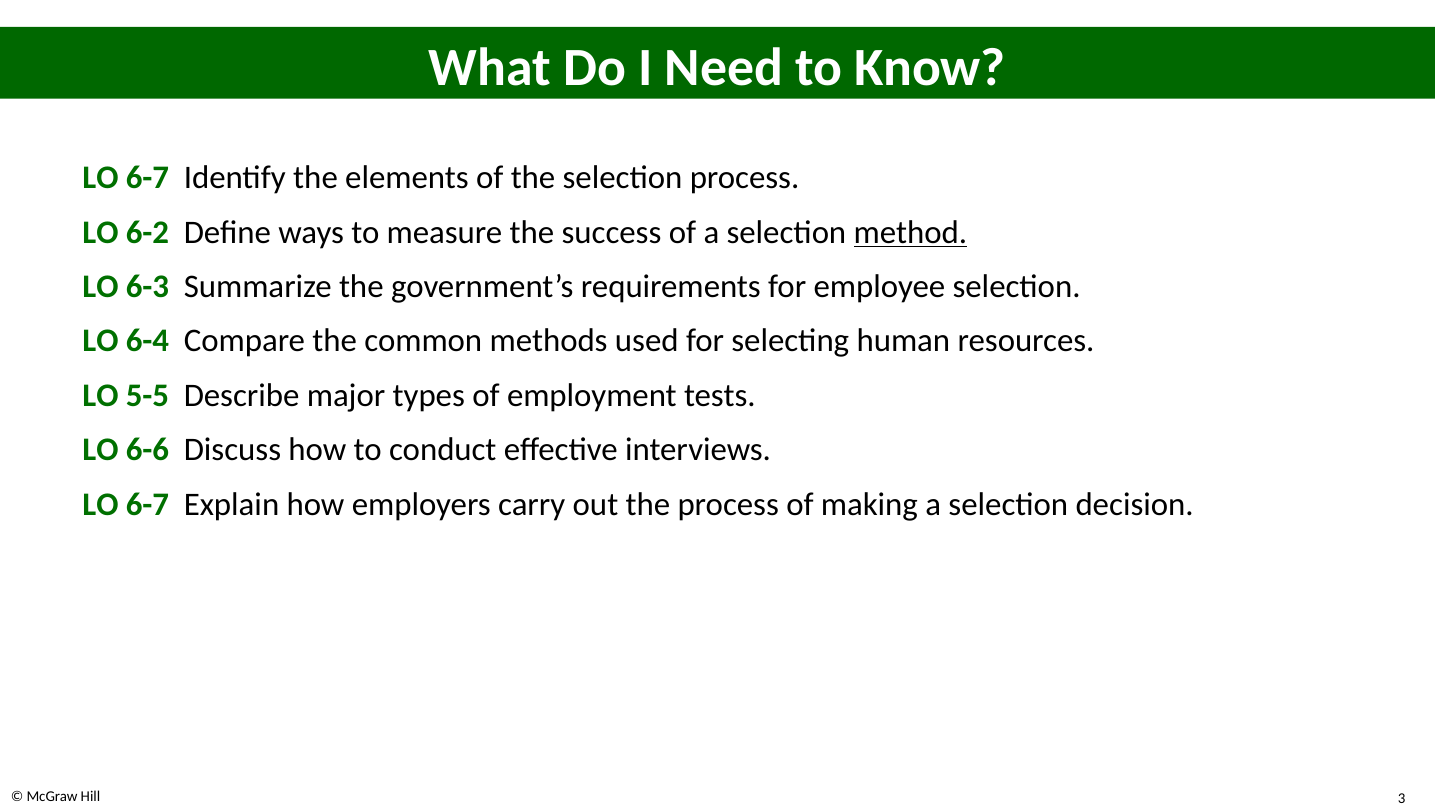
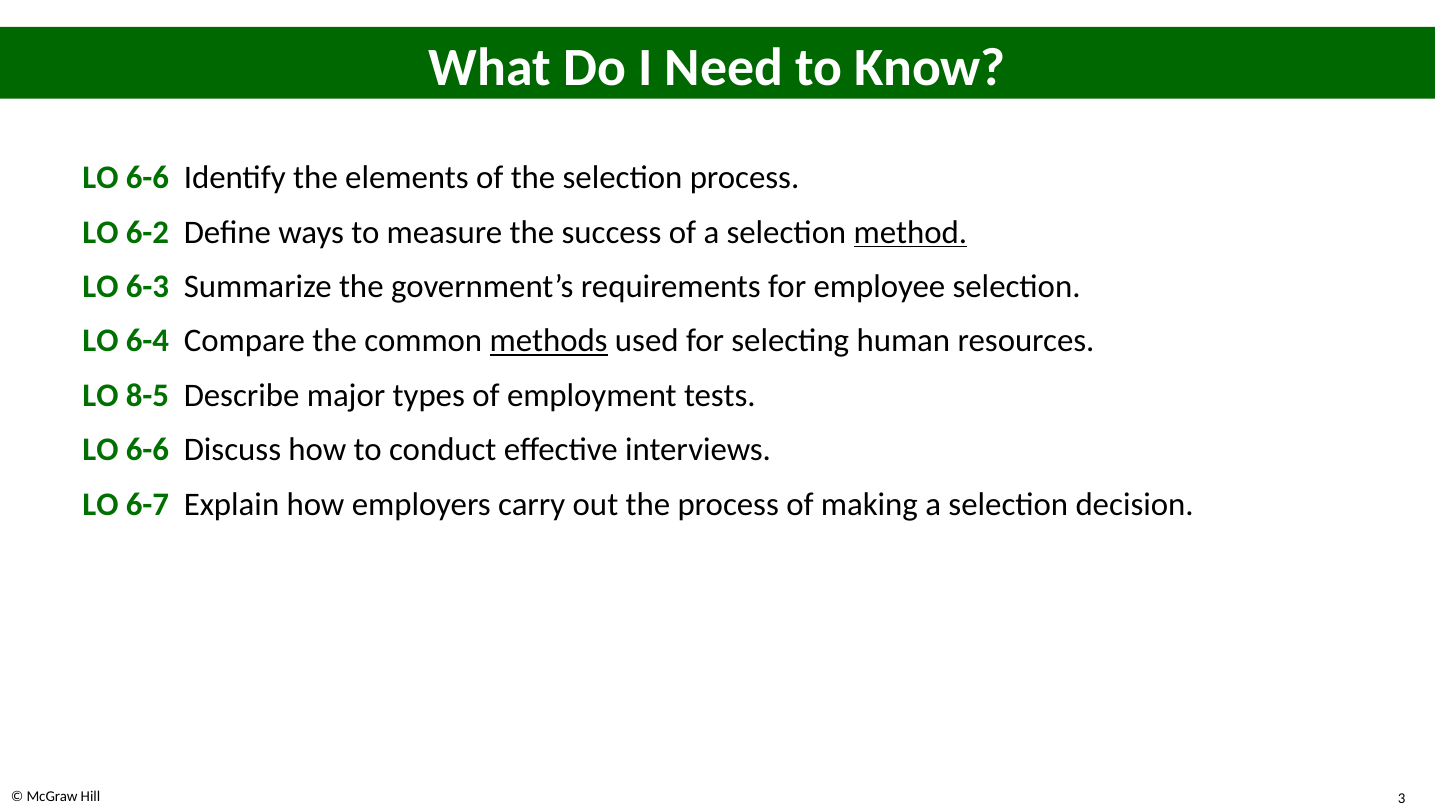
6-7 at (147, 178): 6-7 -> 6-6
methods underline: none -> present
5-5: 5-5 -> 8-5
